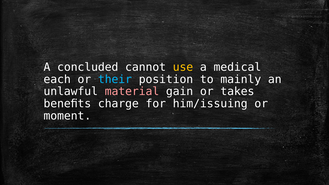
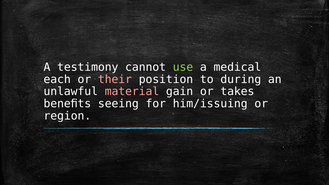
concluded: concluded -> testimony
use colour: yellow -> light green
their colour: light blue -> pink
mainly: mainly -> during
charge: charge -> seeing
moment: moment -> region
